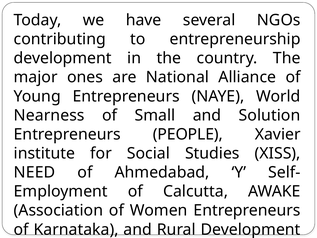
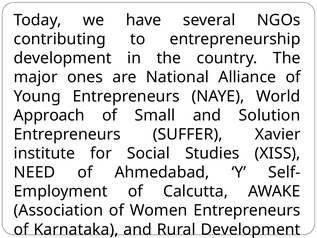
Nearness: Nearness -> Approach
PEOPLE: PEOPLE -> SUFFER
